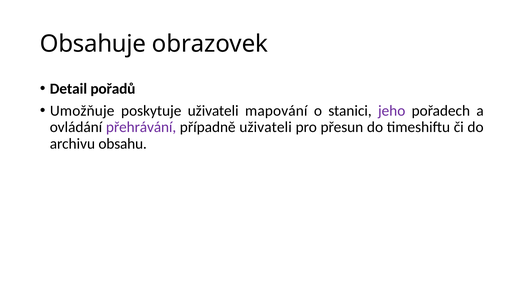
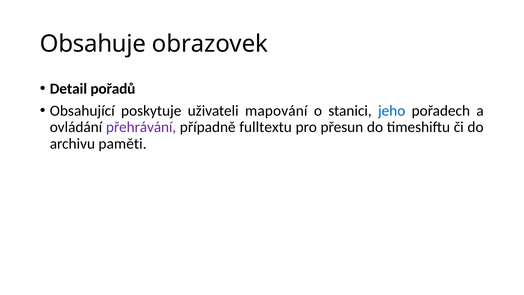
Umožňuje: Umožňuje -> Obsahující
jeho colour: purple -> blue
případně uživateli: uživateli -> fulltextu
obsahu: obsahu -> paměti
